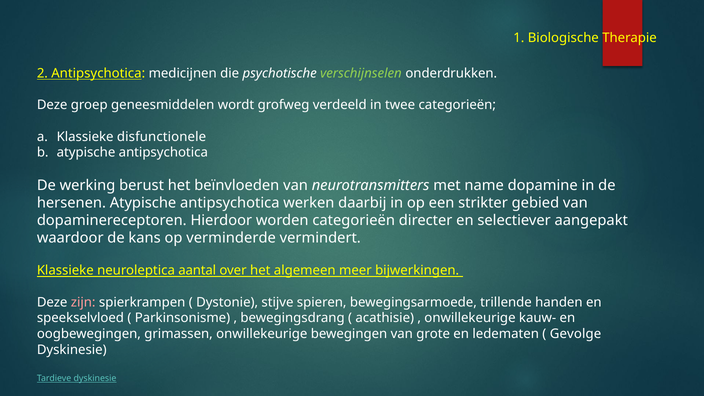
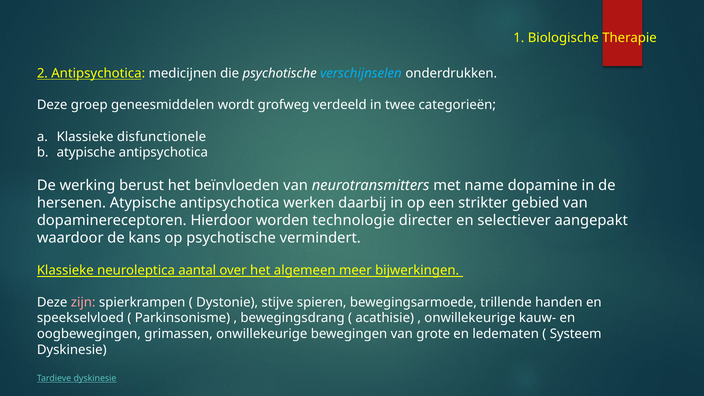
verschijnselen colour: light green -> light blue
worden categorieën: categorieën -> technologie
op verminderde: verminderde -> psychotische
Gevolge: Gevolge -> Systeem
